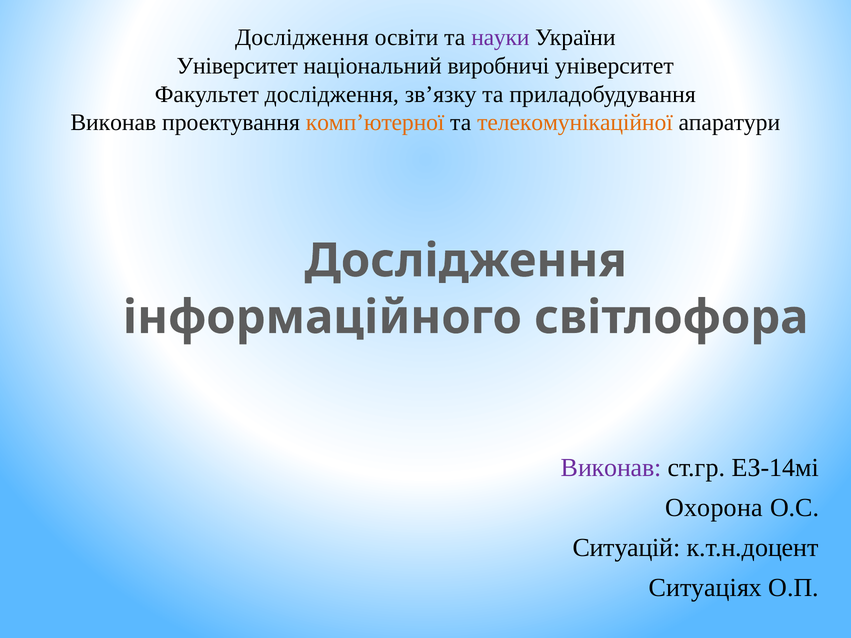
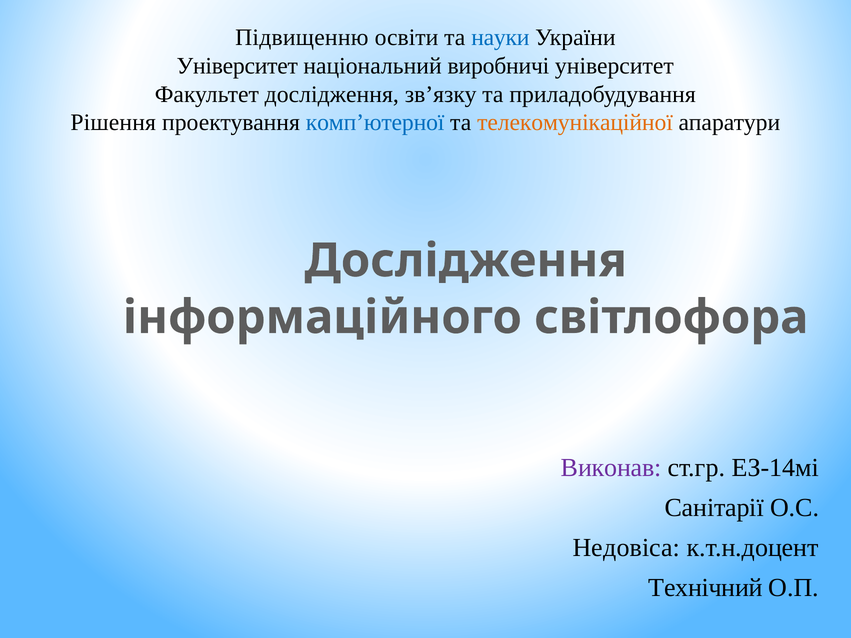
Дослідження at (302, 38): Дослідження -> Підвищенню
науки colour: purple -> blue
Виконав at (113, 123): Виконав -> Рішення
комп’ютерної colour: orange -> blue
Охорона: Охорона -> Санітарії
Ситуацій: Ситуацій -> Недовіса
Ситуаціях: Ситуаціях -> Технічний
